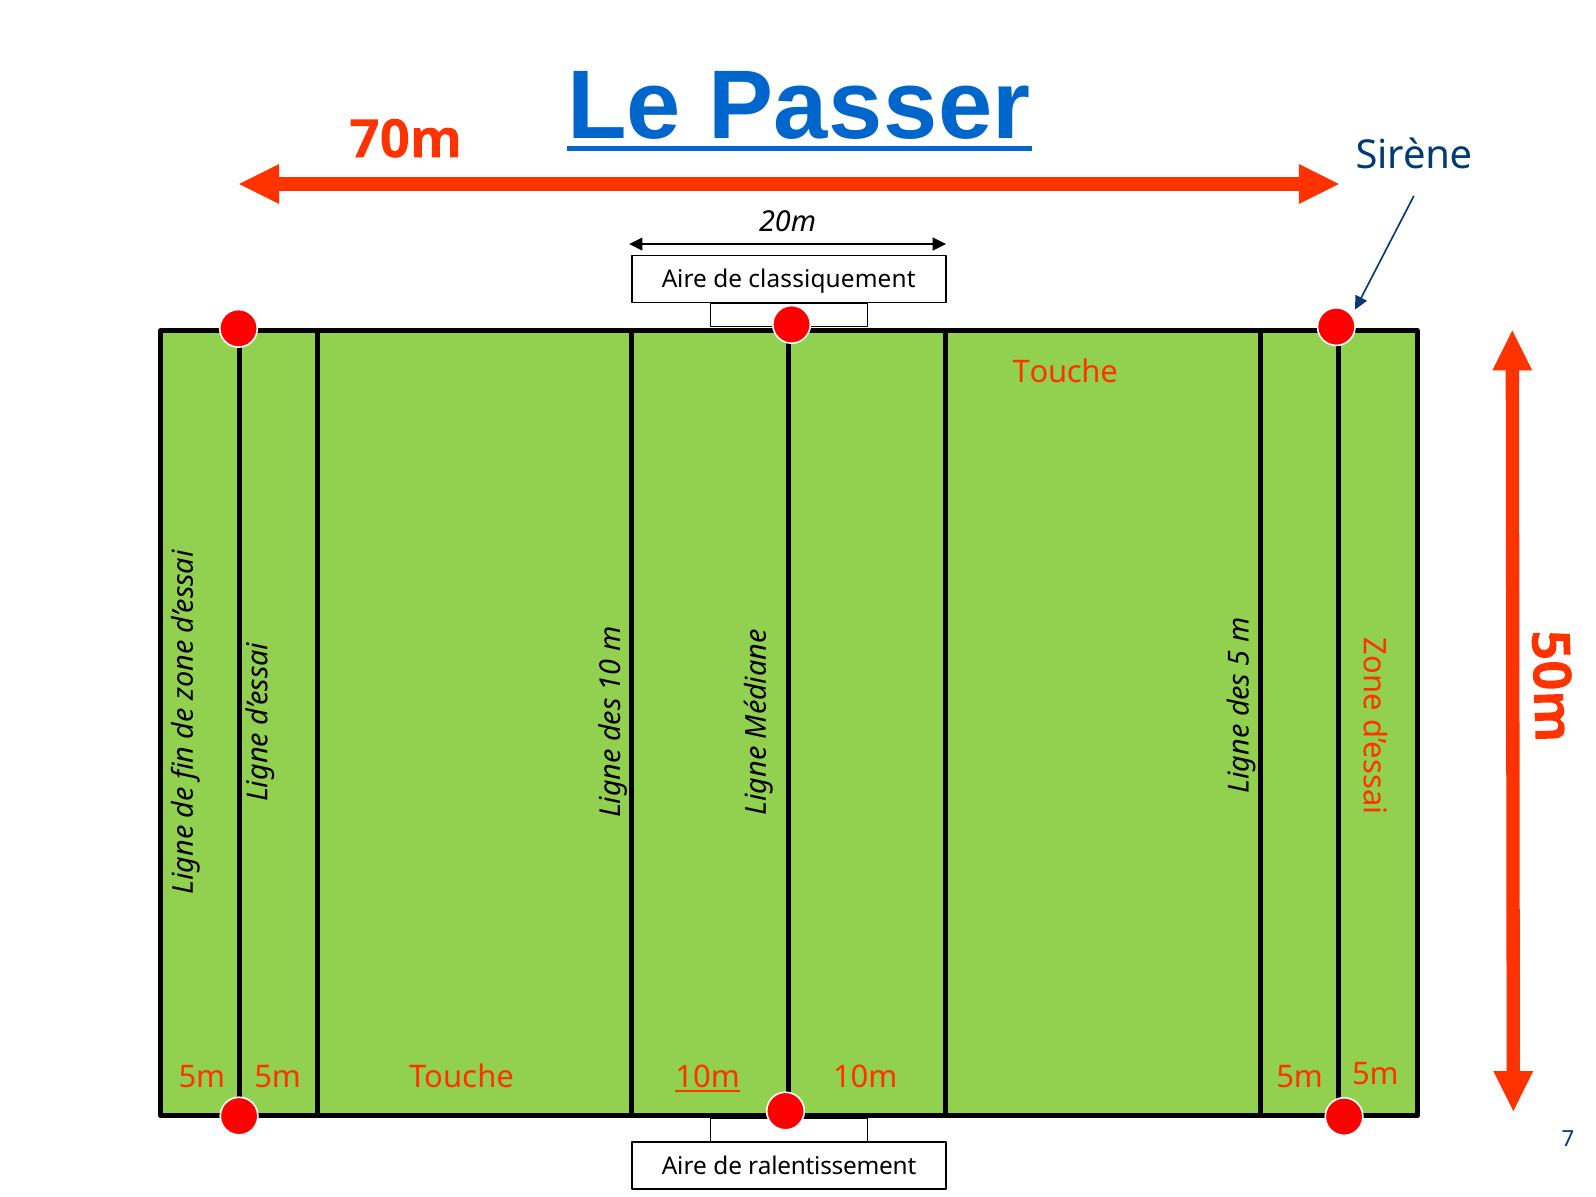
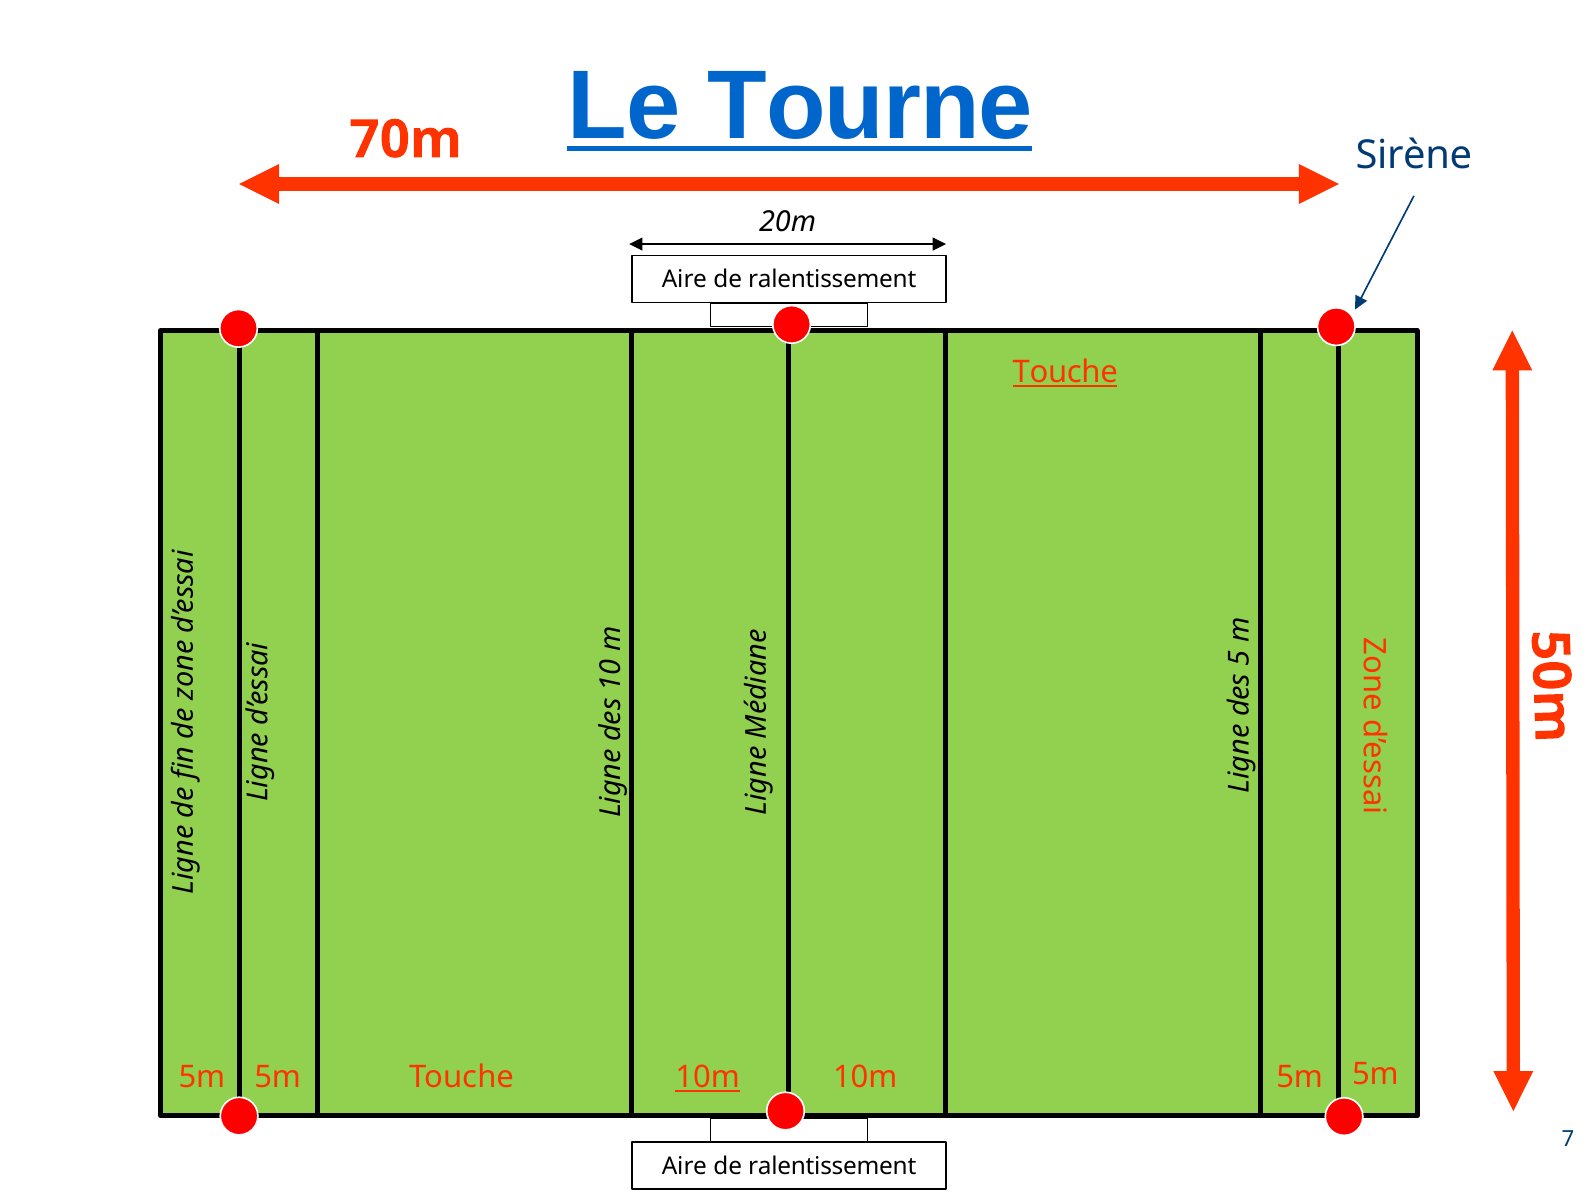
Passer: Passer -> Tourne
classiquement at (832, 280): classiquement -> ralentissement
Touche at (1065, 372) underline: none -> present
